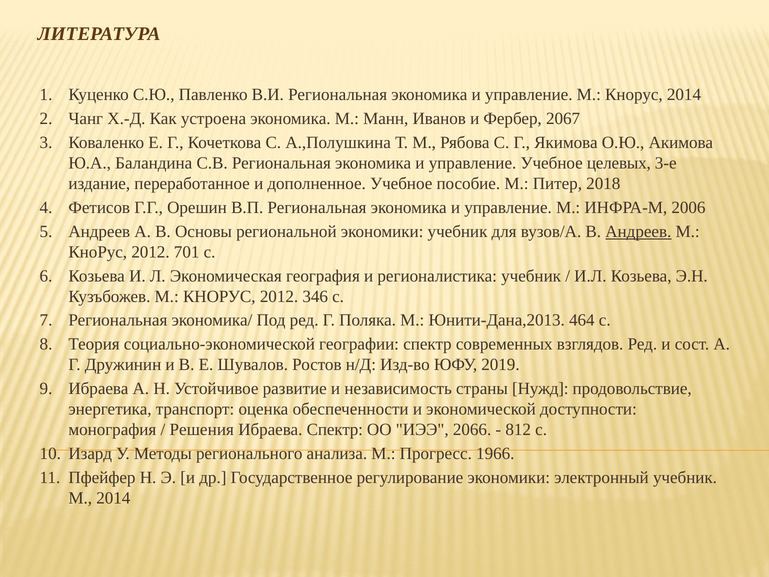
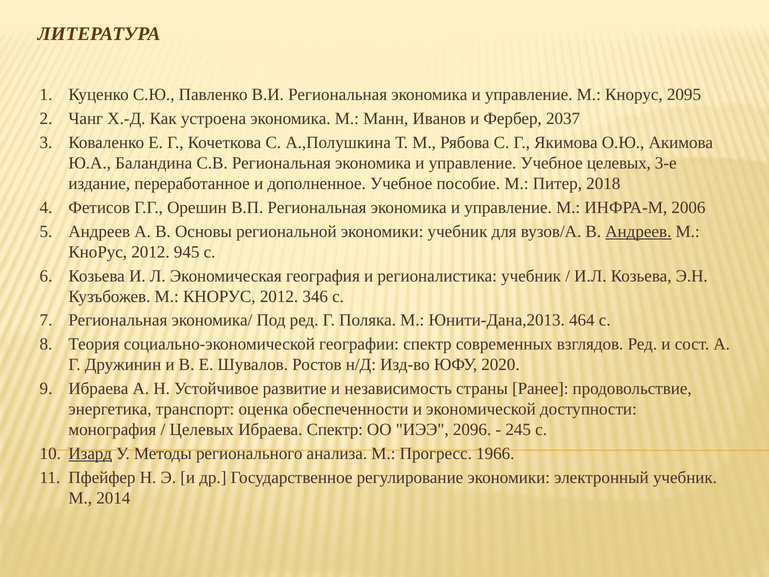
Кнорус 2014: 2014 -> 2095
2067: 2067 -> 2037
701: 701 -> 945
2019: 2019 -> 2020
Нужд: Нужд -> Ранее
Решения at (202, 429): Решения -> Целевых
2066: 2066 -> 2096
812: 812 -> 245
Изард underline: none -> present
